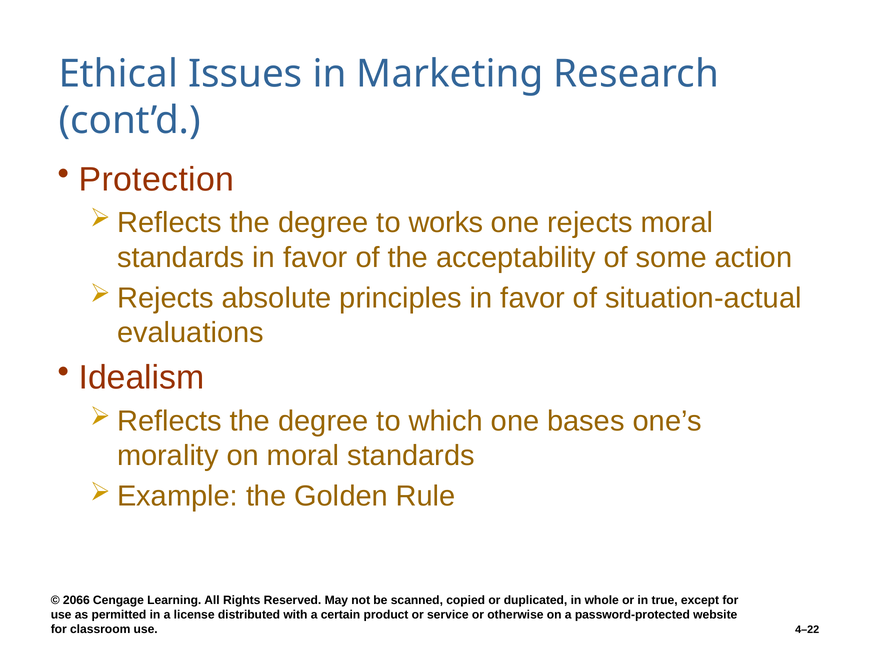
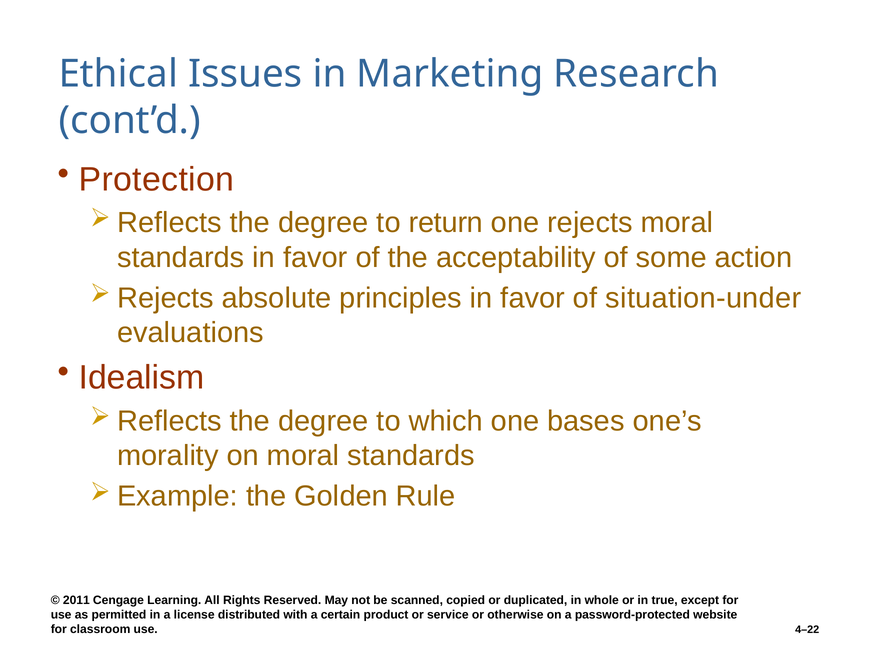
works: works -> return
situation-actual: situation-actual -> situation-under
2066: 2066 -> 2011
